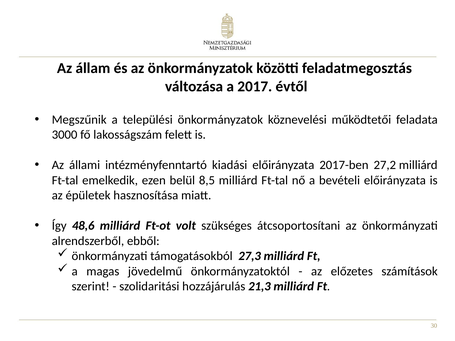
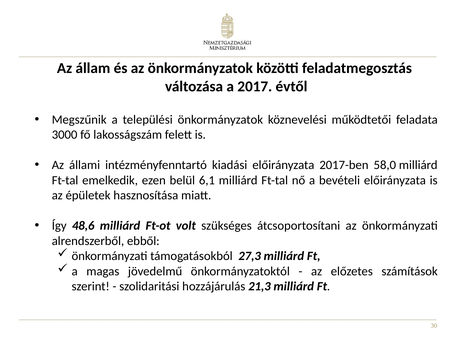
27,2: 27,2 -> 58,0
8,5: 8,5 -> 6,1
